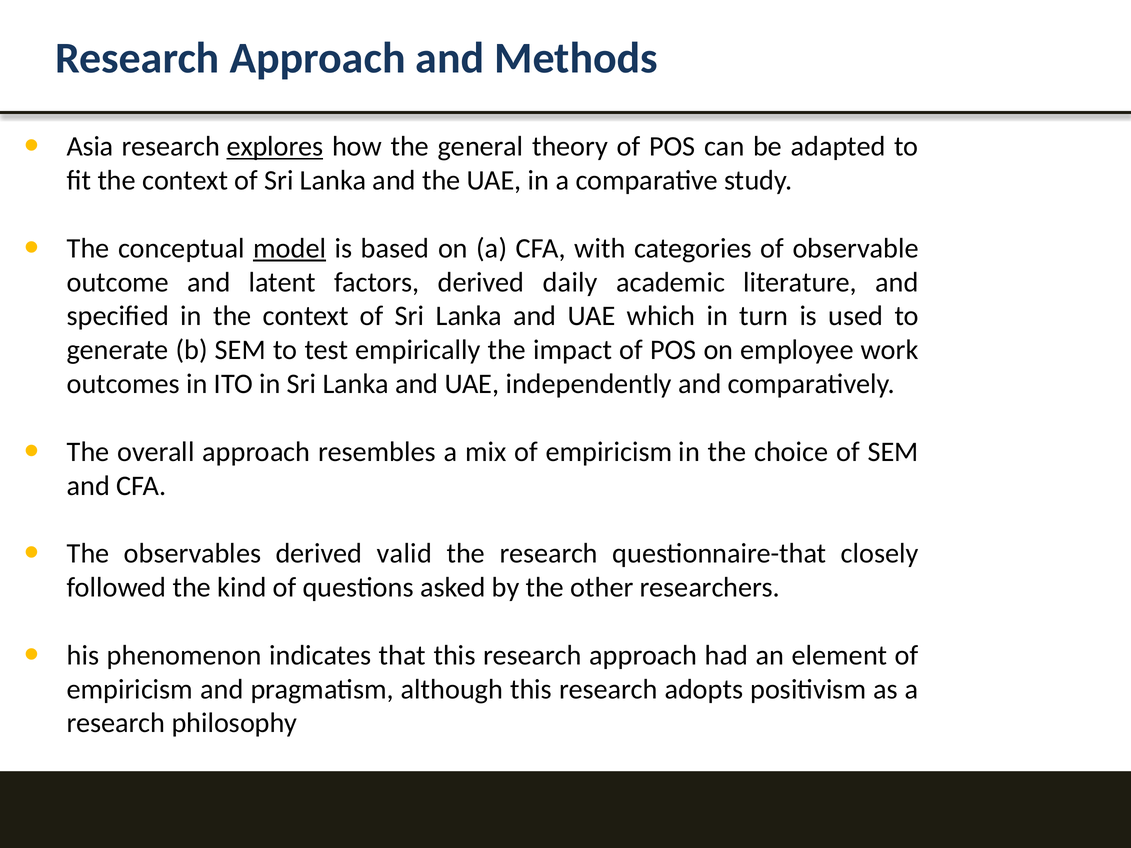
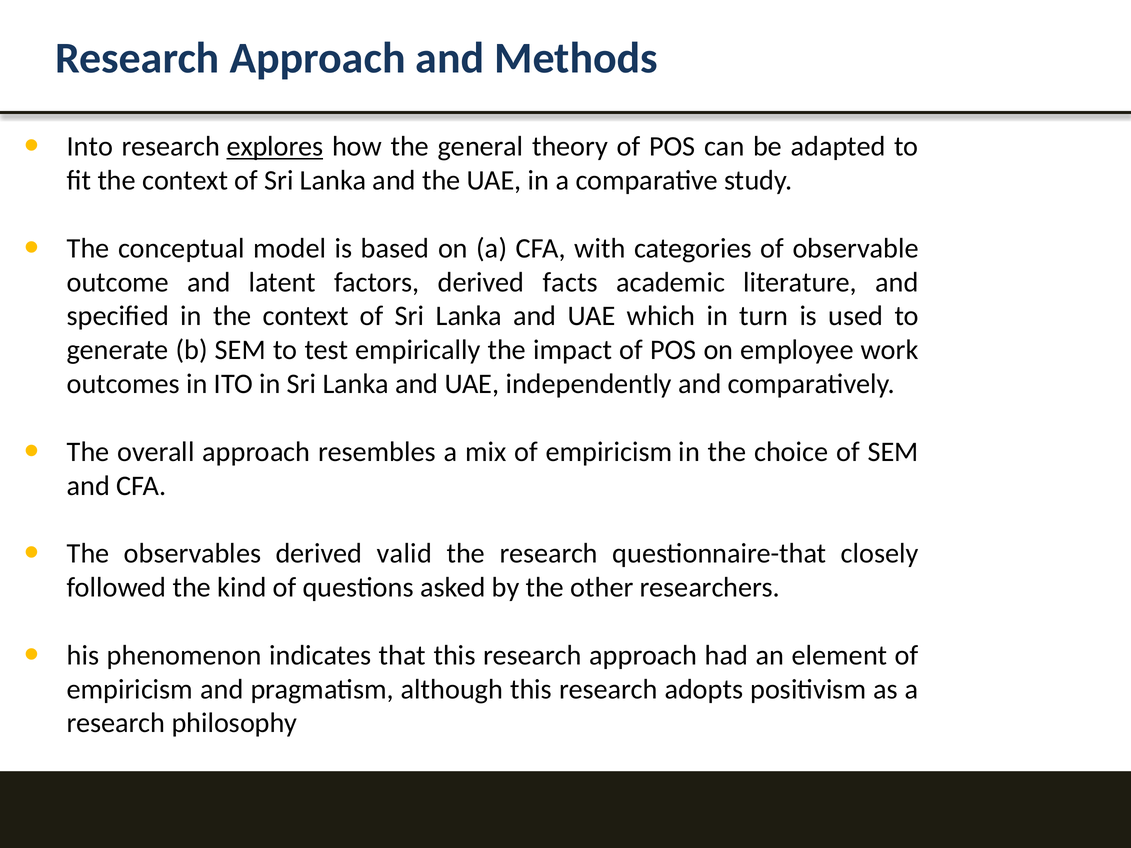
Asia: Asia -> Into
model underline: present -> none
daily: daily -> facts
